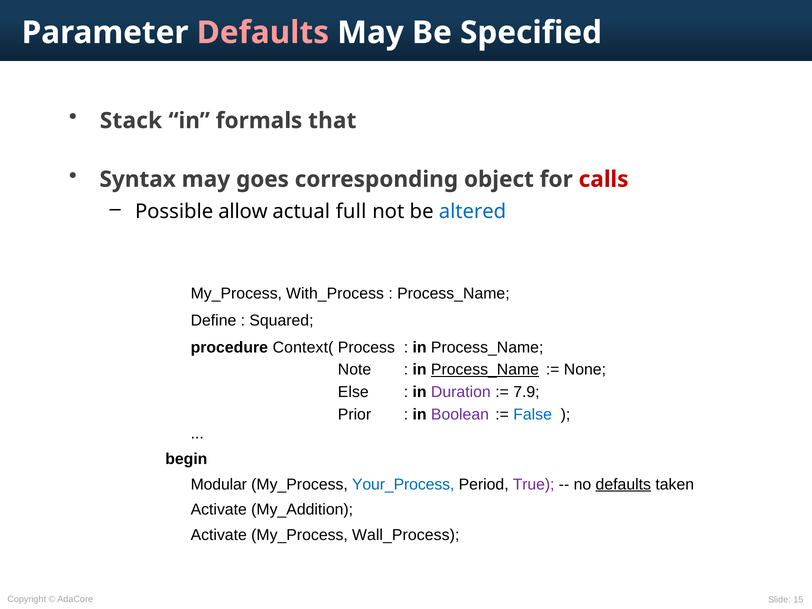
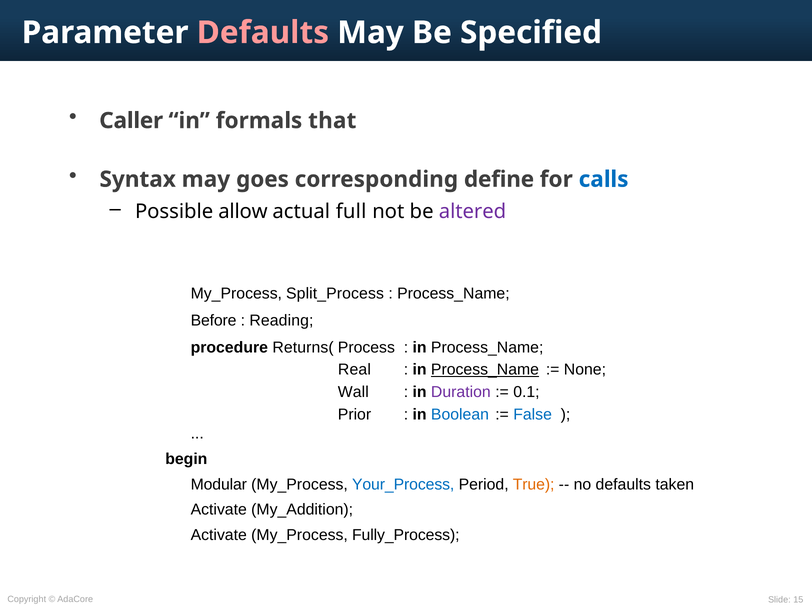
Stack: Stack -> Caller
object: object -> define
calls colour: red -> blue
altered colour: blue -> purple
With_Process: With_Process -> Split_Process
Define: Define -> Before
Squared: Squared -> Reading
Context(: Context( -> Returns(
Note: Note -> Real
Else: Else -> Wall
7.9: 7.9 -> 0.1
Boolean colour: purple -> blue
True colour: purple -> orange
defaults at (623, 484) underline: present -> none
Wall_Process: Wall_Process -> Fully_Process
